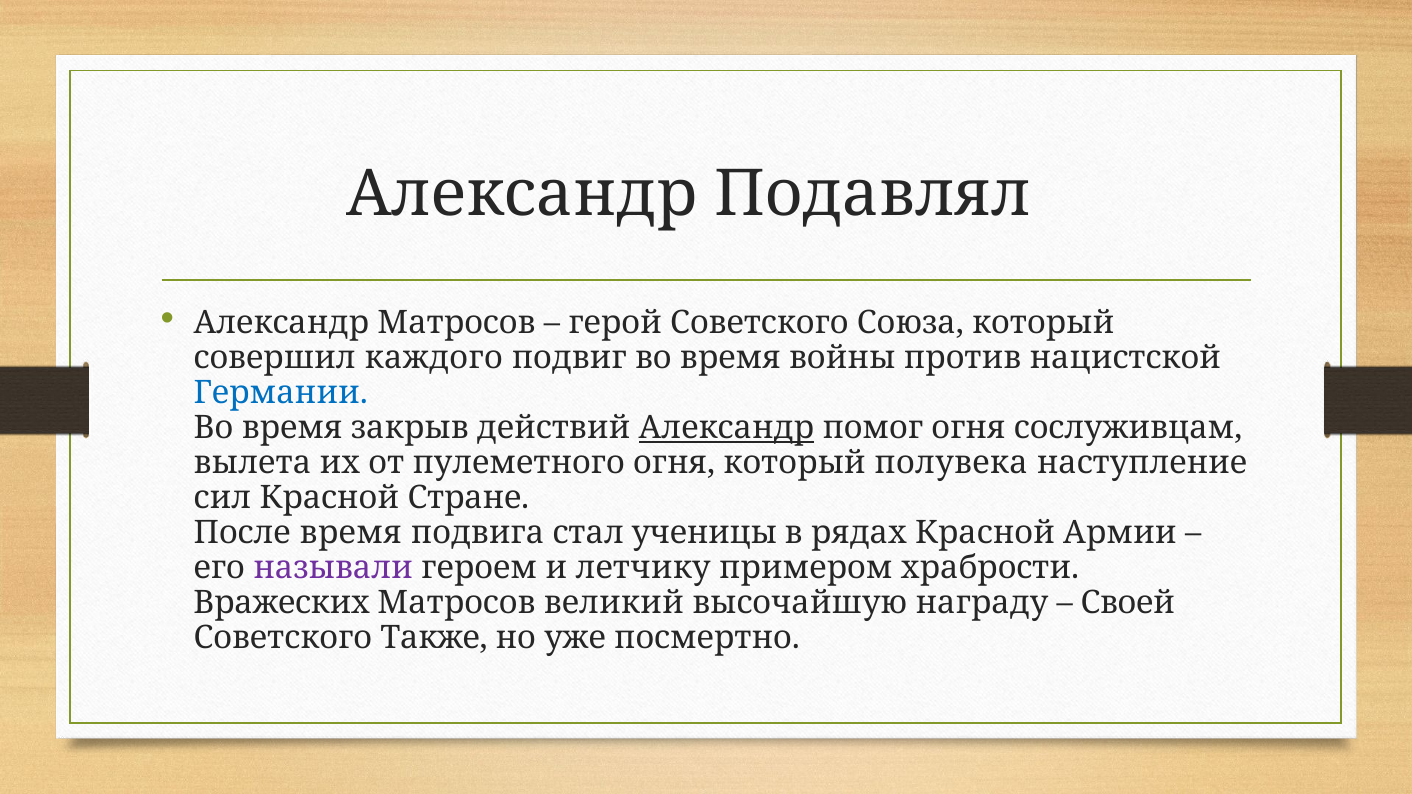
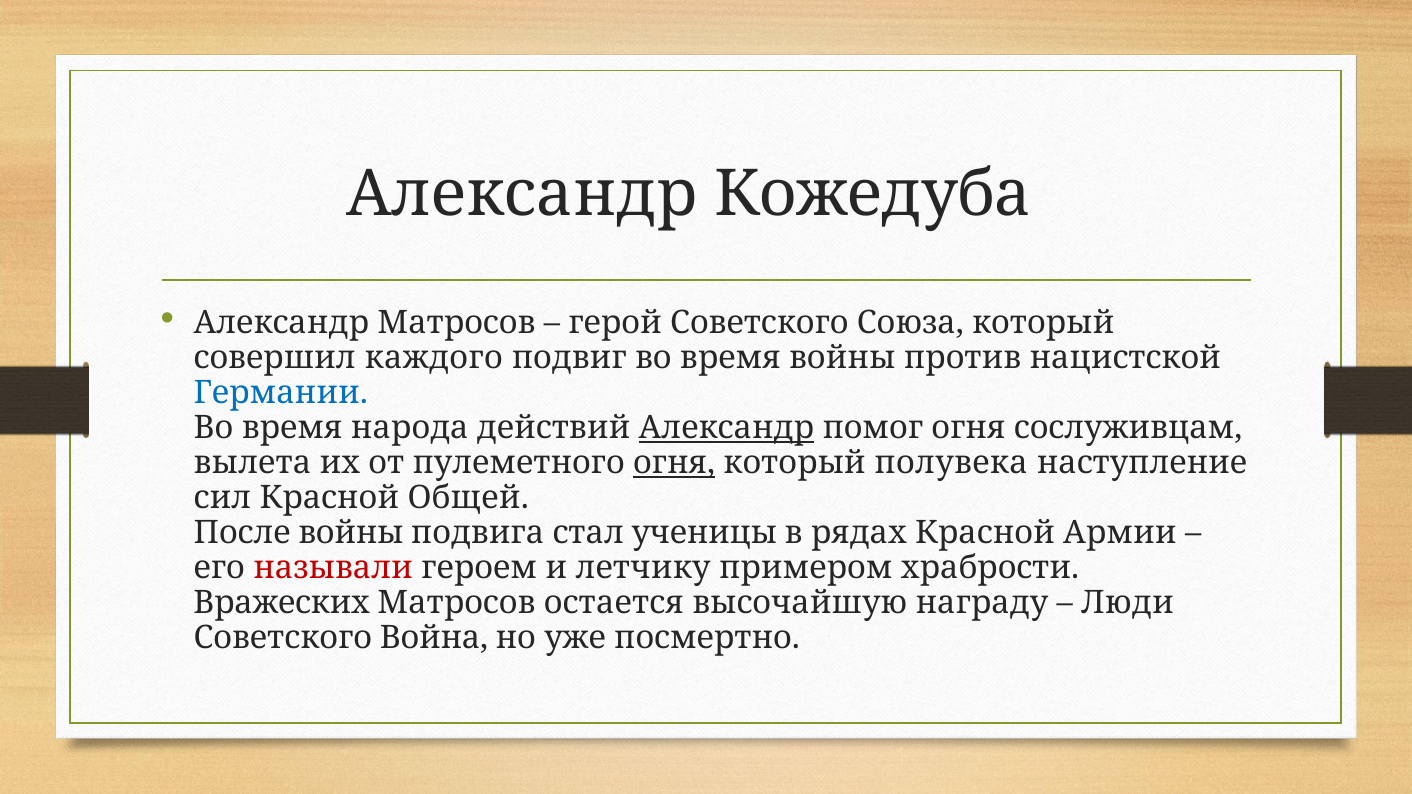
Подавлял: Подавлял -> Кожедуба
закрыв: закрыв -> народа
огня at (674, 463) underline: none -> present
Стране: Стране -> Общей
После время: время -> войны
называли colour: purple -> red
великий: великий -> остается
Своей: Своей -> Люди
Также: Также -> Война
